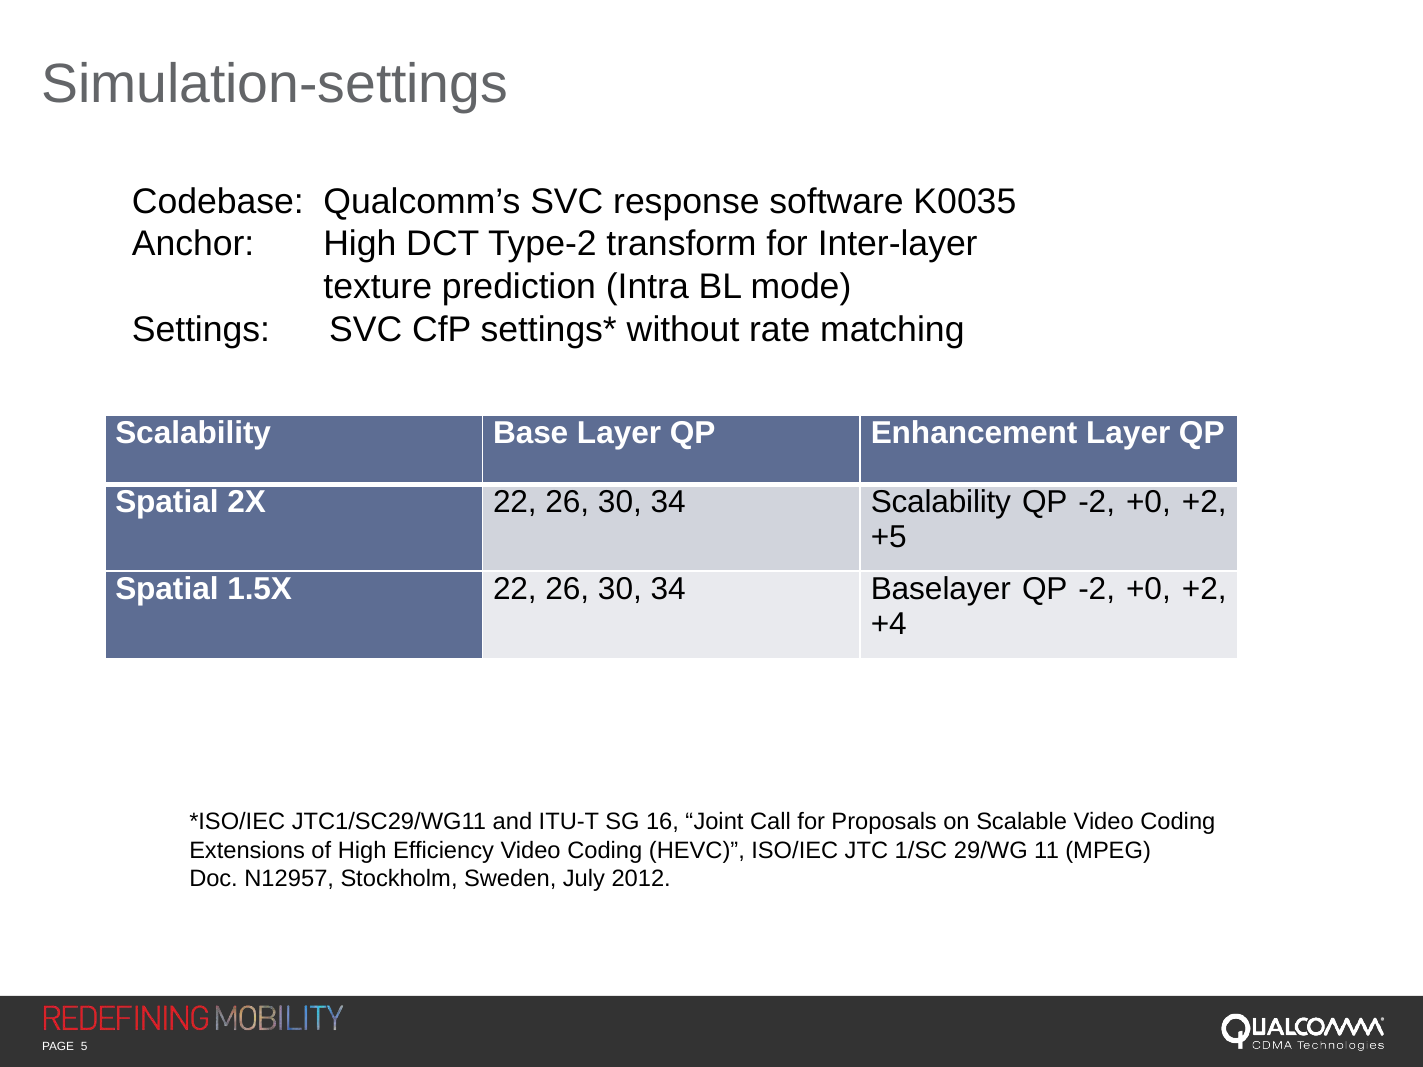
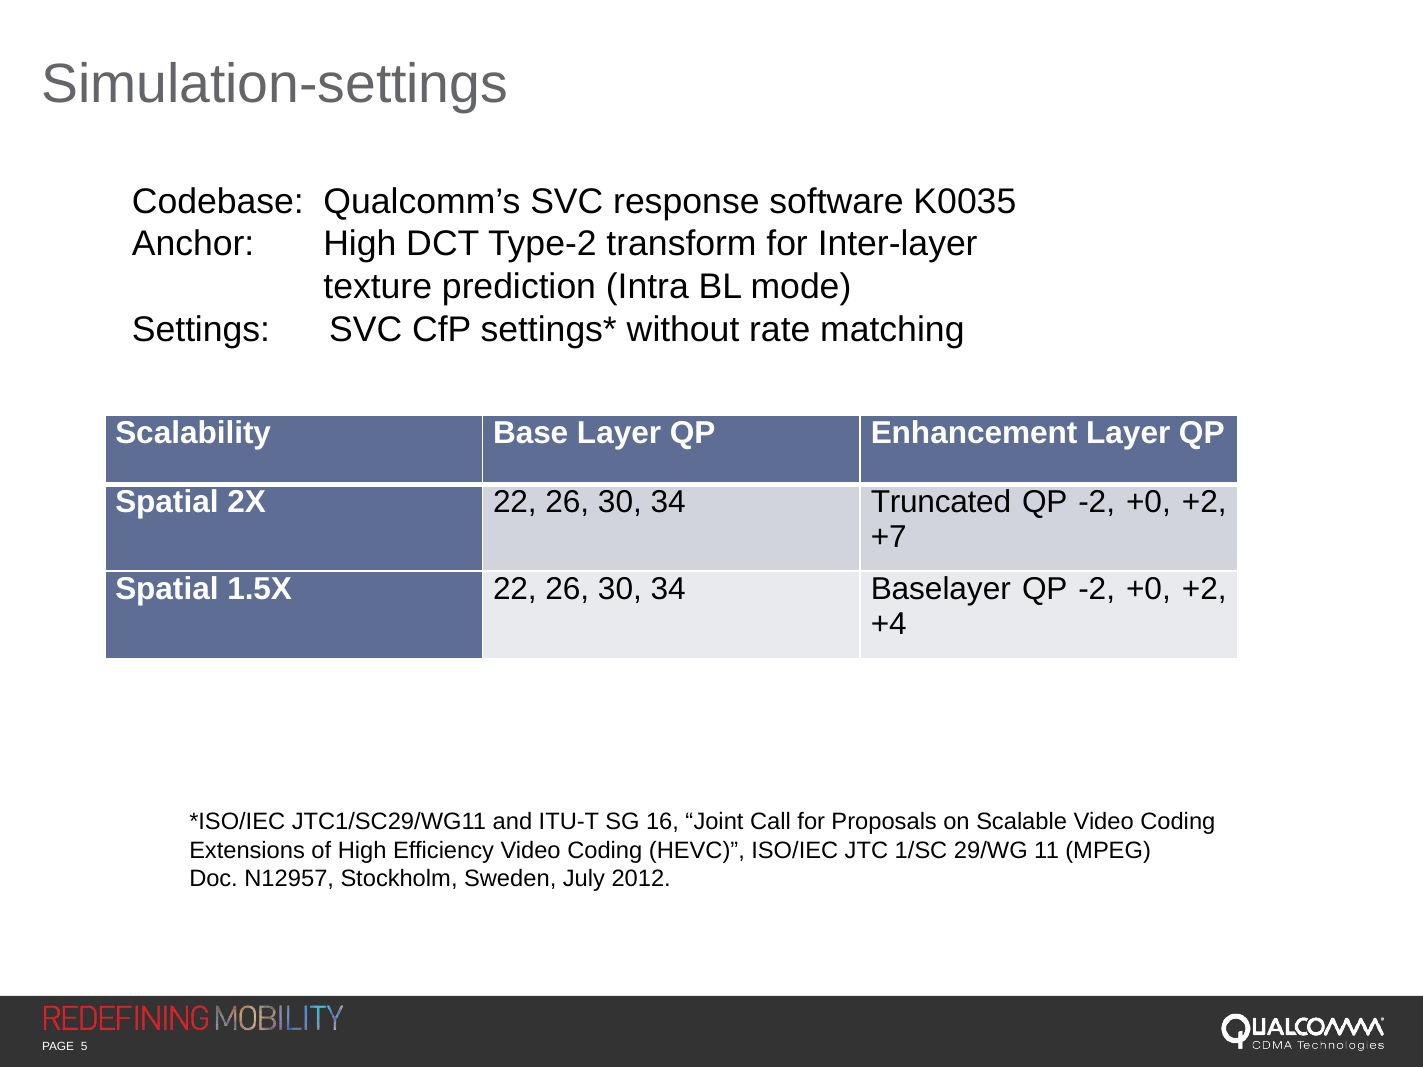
34 Scalability: Scalability -> Truncated
+5: +5 -> +7
